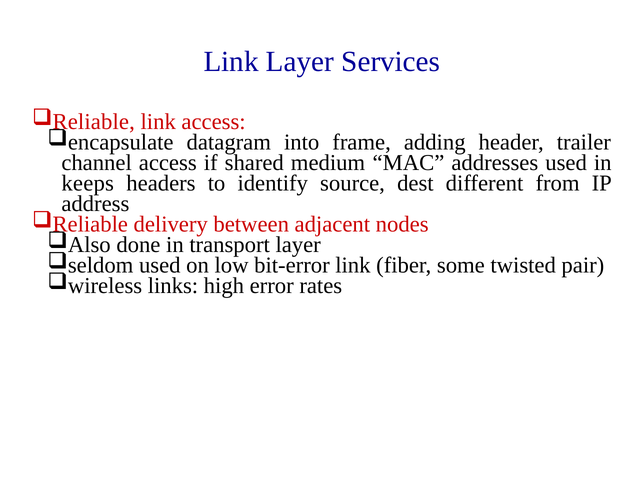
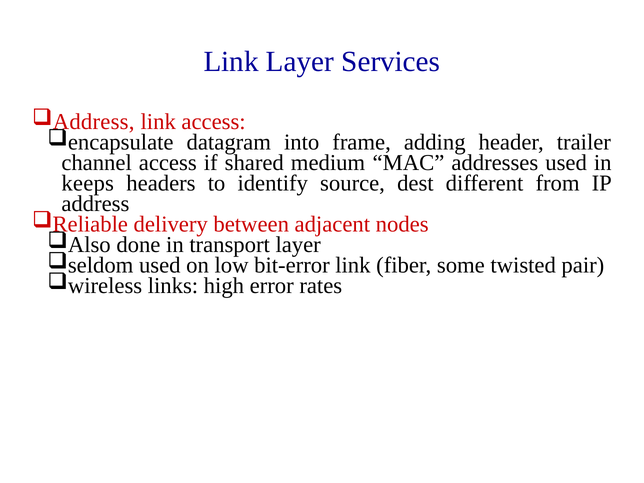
Reliable at (94, 122): Reliable -> Address
